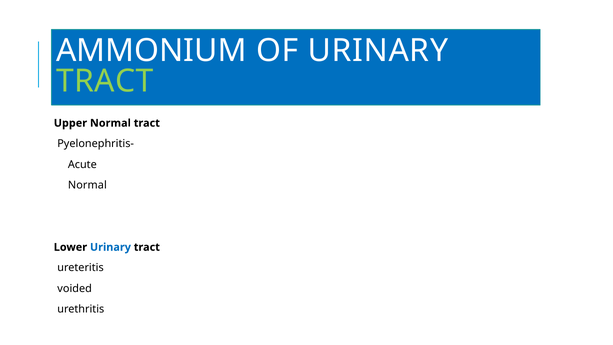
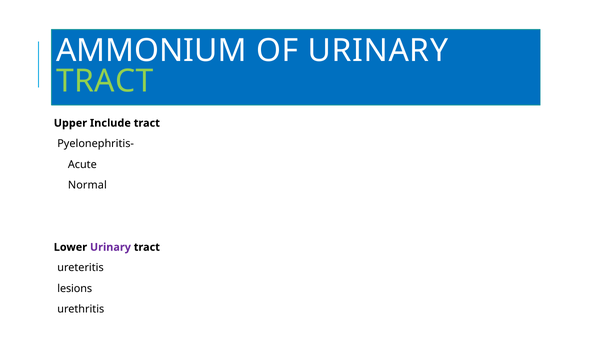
Upper Normal: Normal -> Include
Urinary at (110, 247) colour: blue -> purple
voided: voided -> lesions
